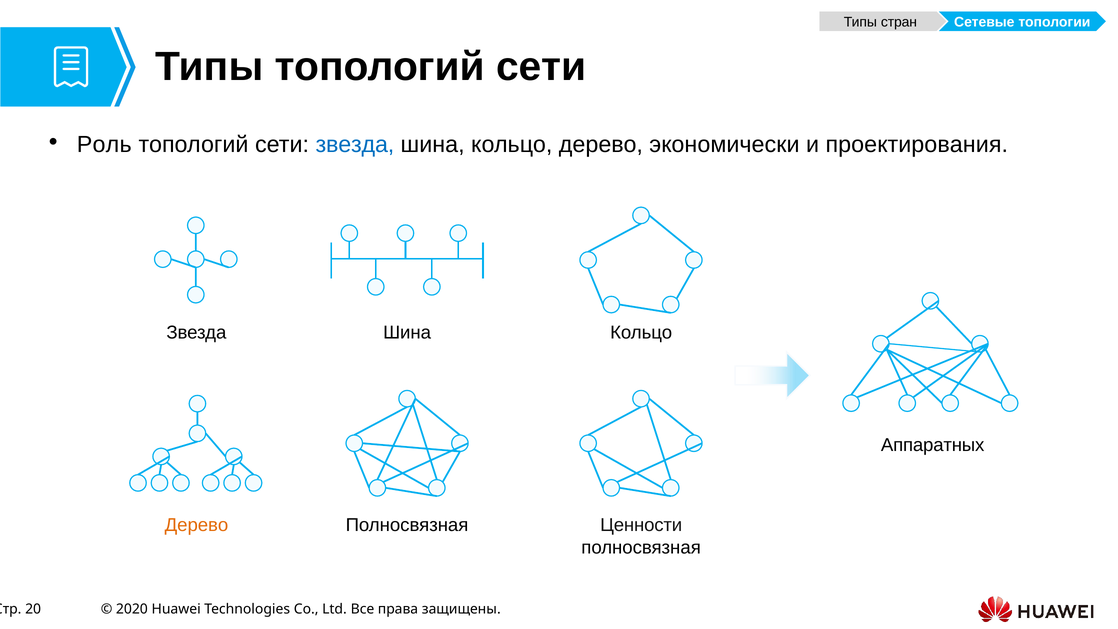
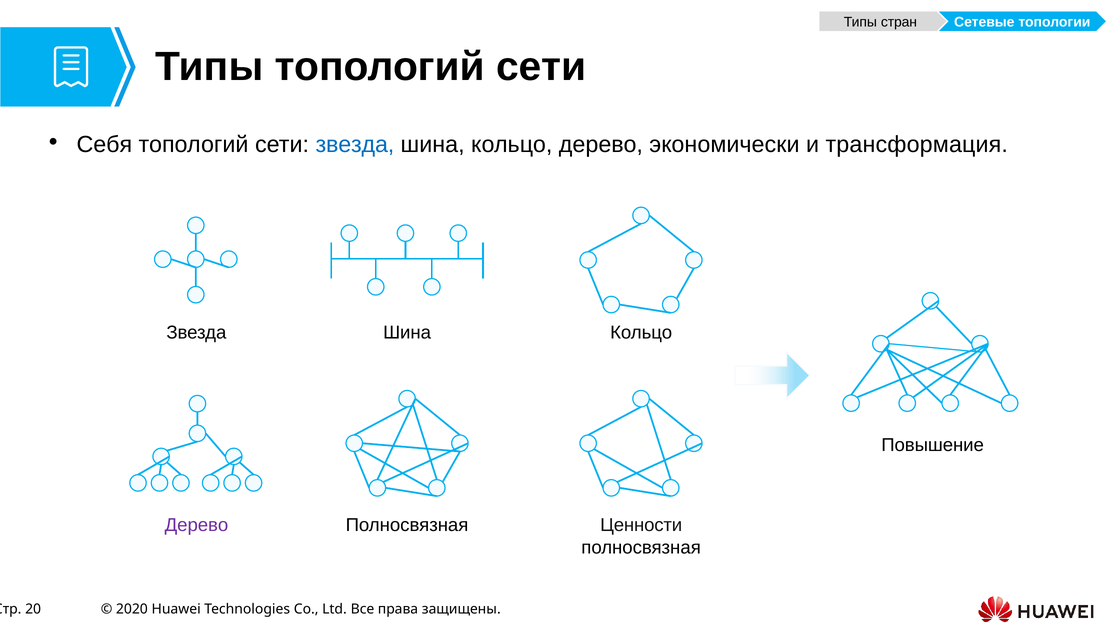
Роль: Роль -> Себя
проектирования: проектирования -> трансформация
Аппаратных: Аппаратных -> Повышение
Дерево at (196, 525) colour: orange -> purple
